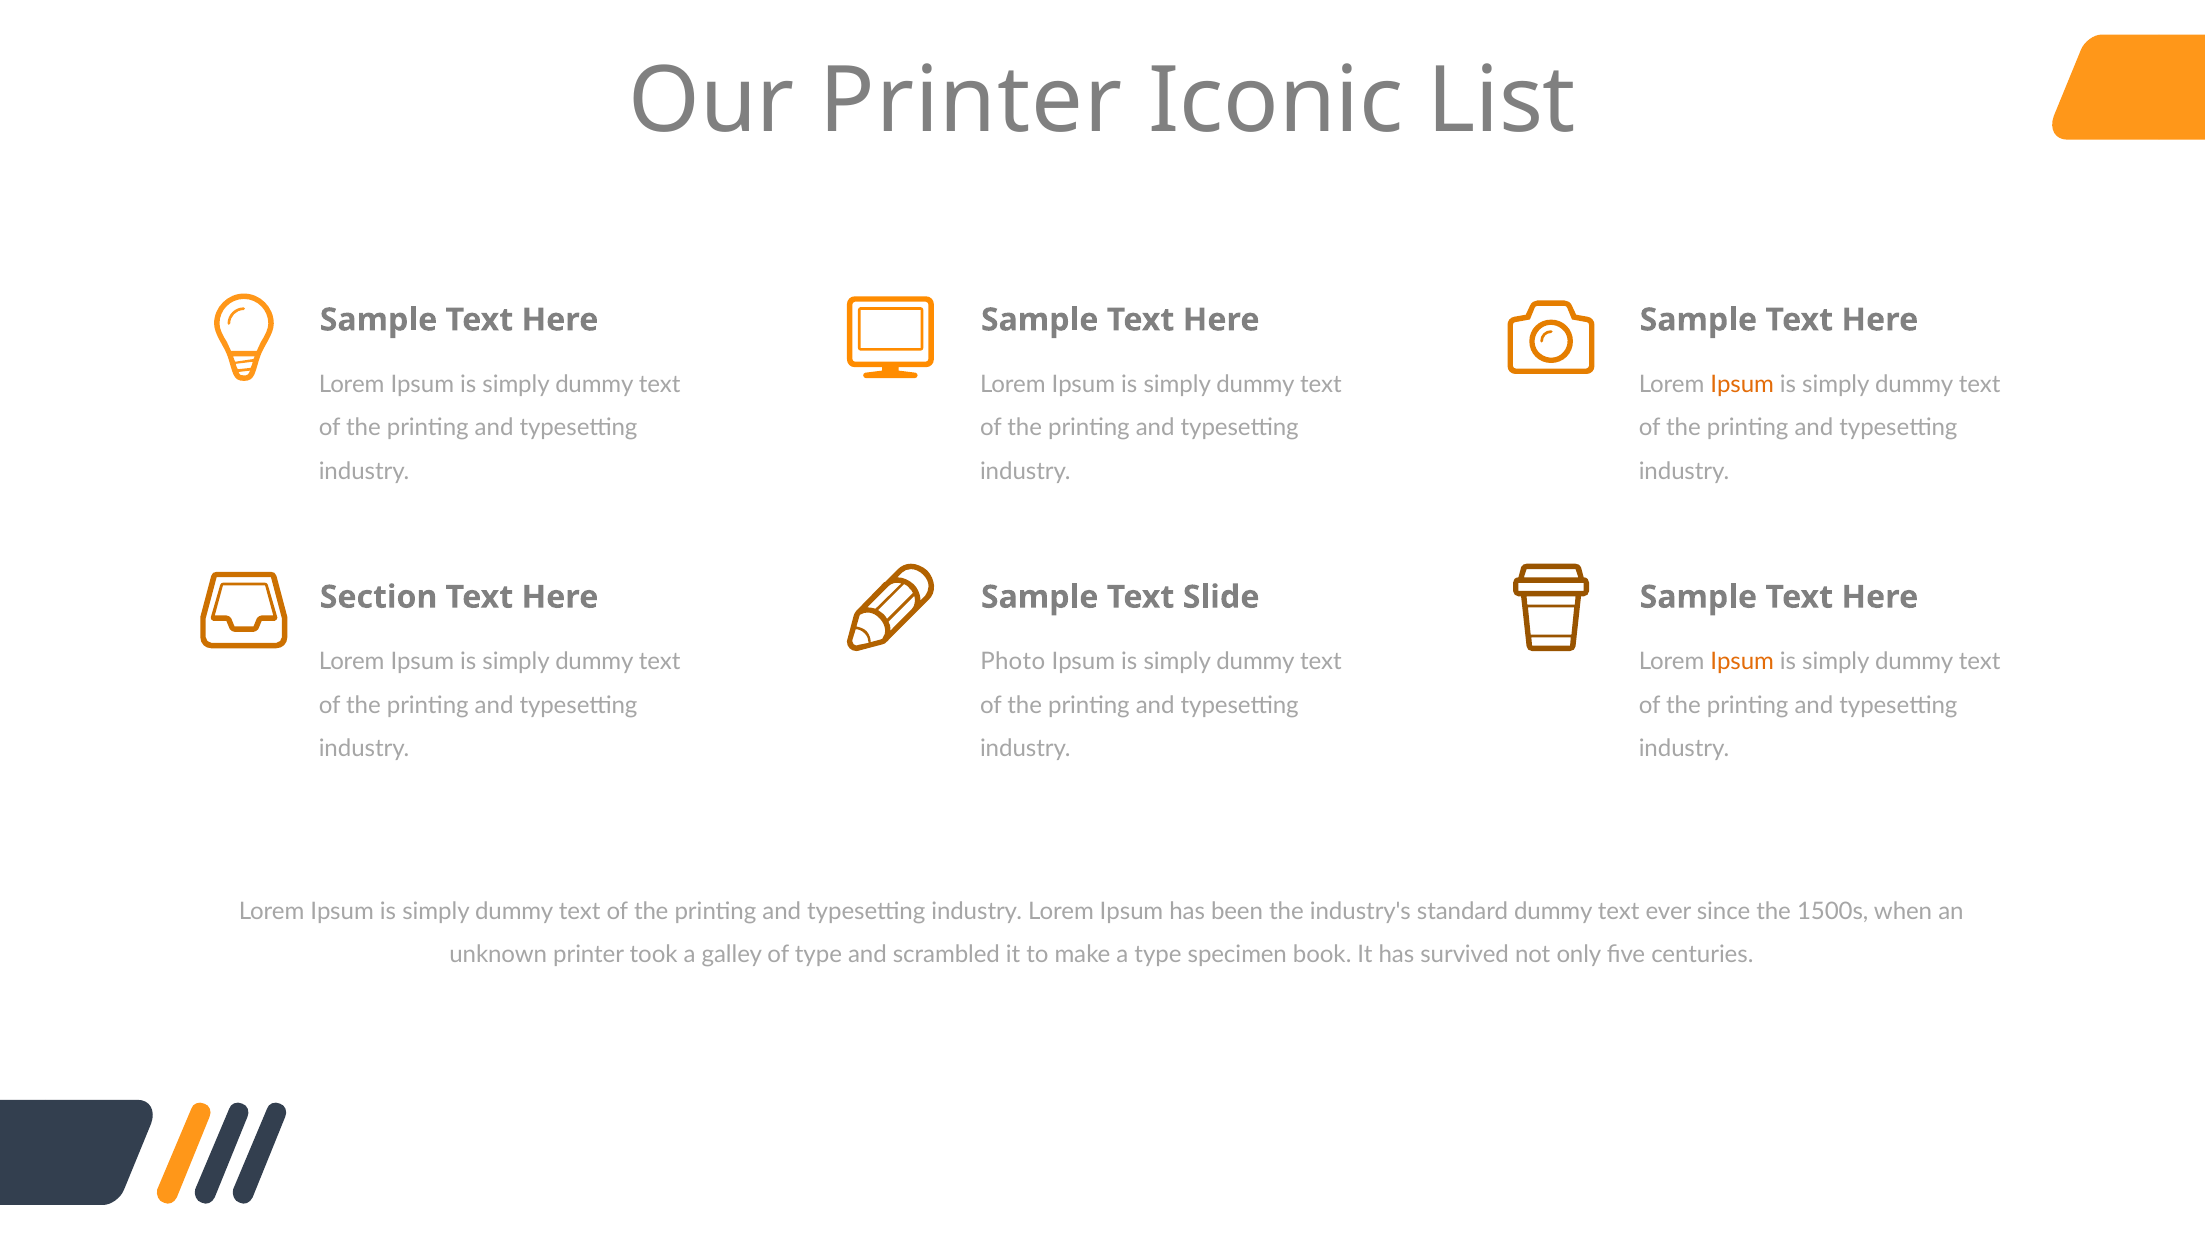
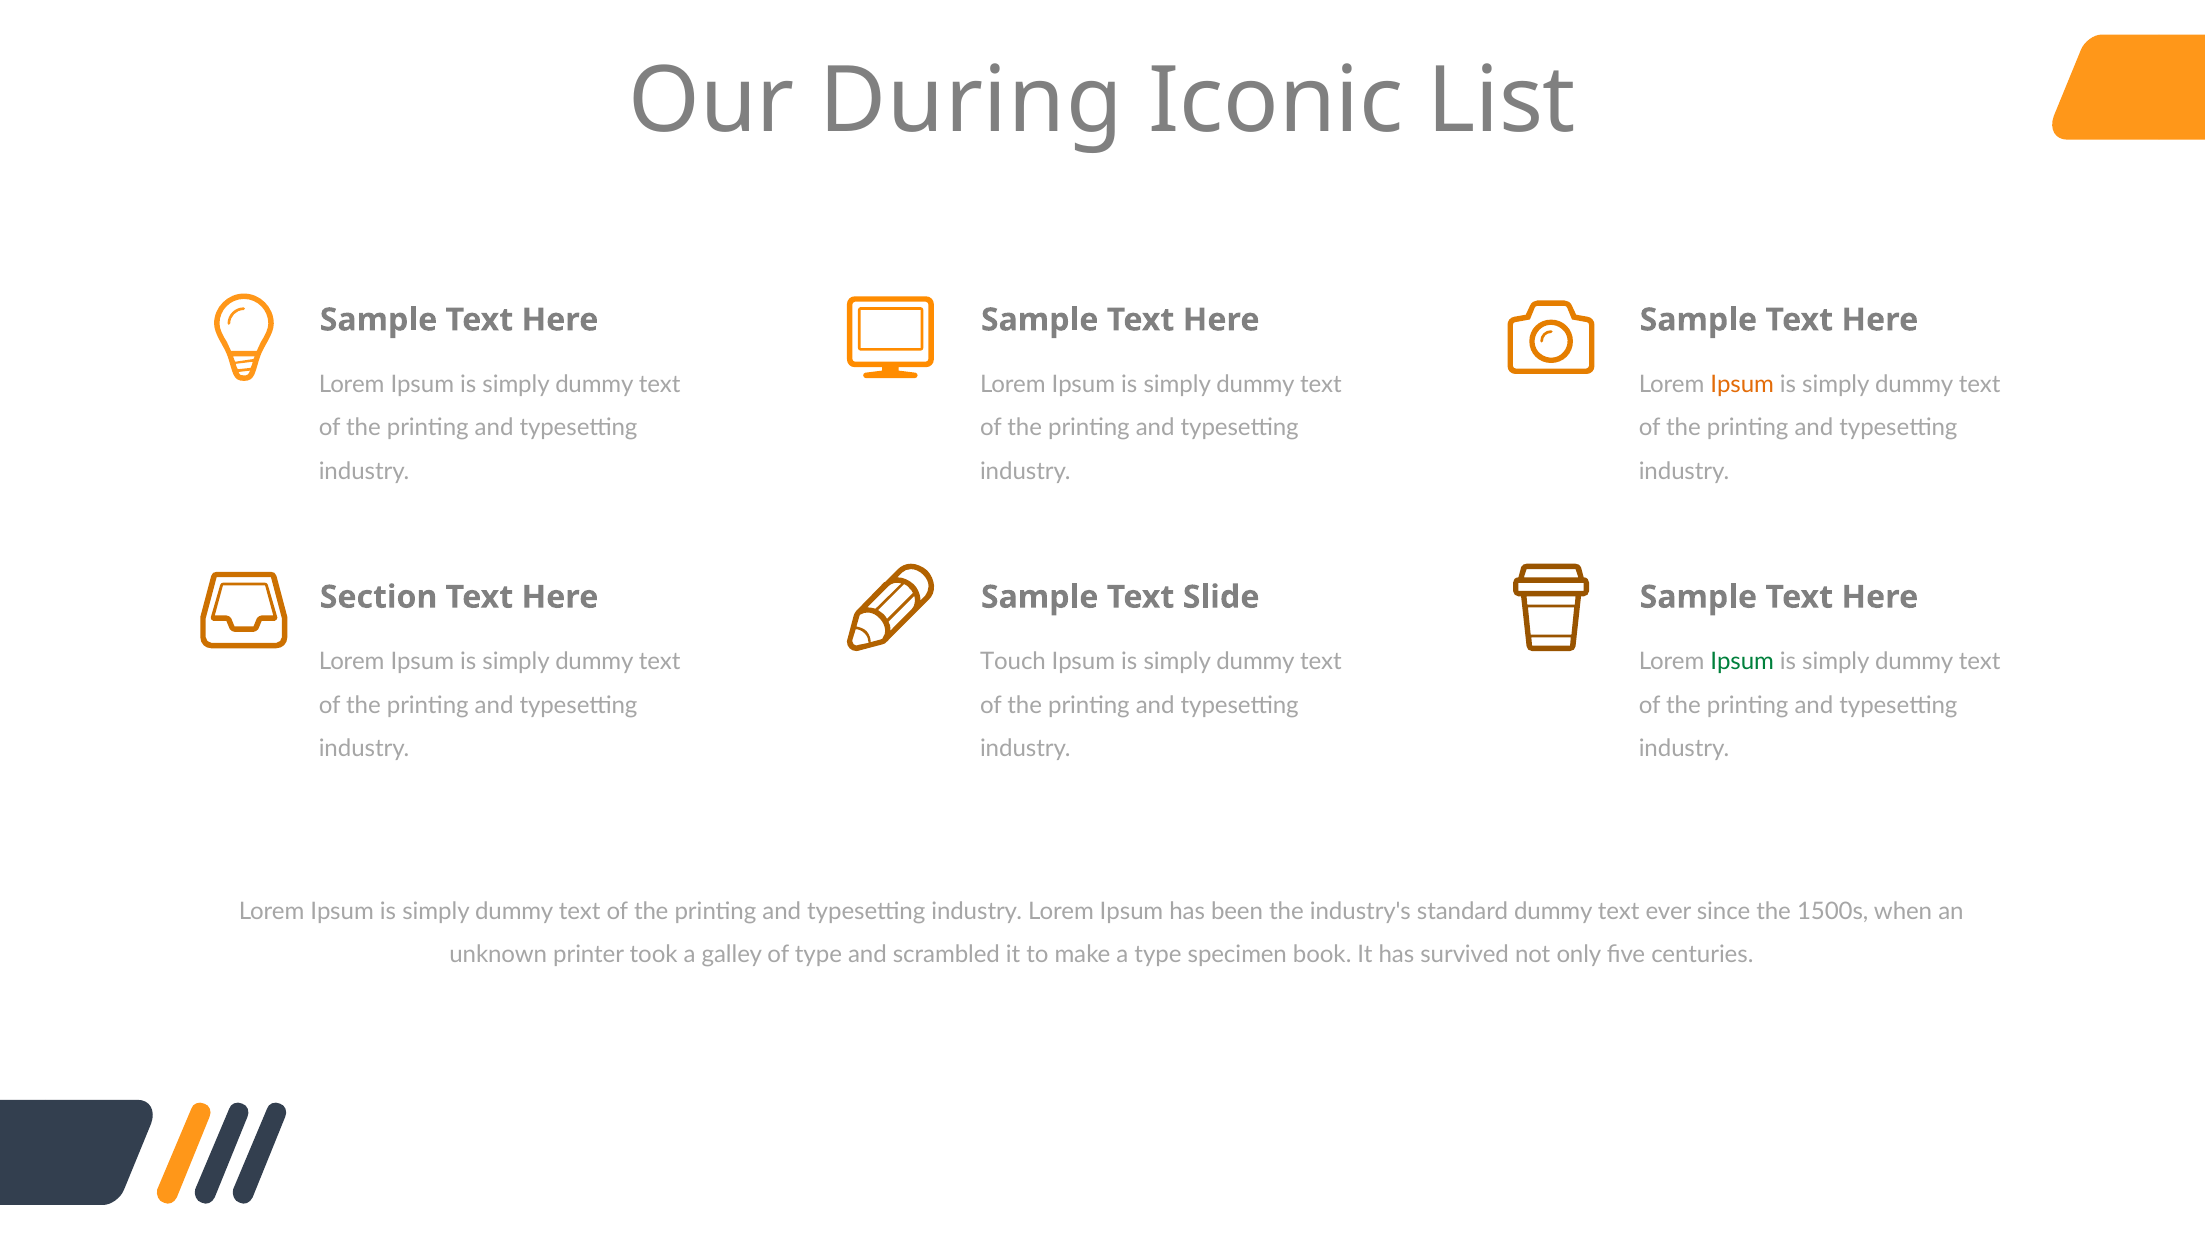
Our Printer: Printer -> During
Photo: Photo -> Touch
Ipsum at (1742, 661) colour: orange -> green
